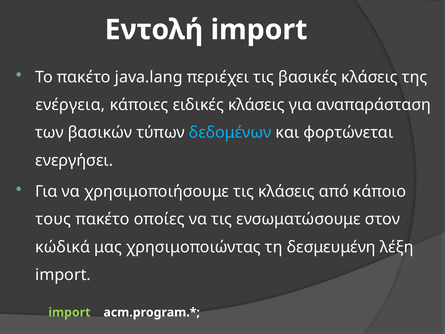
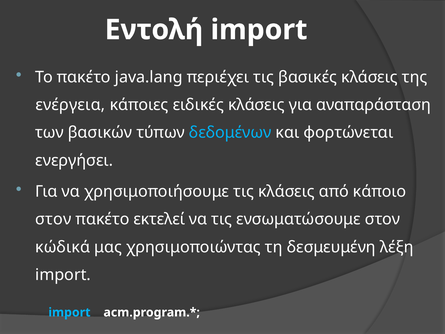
τους at (53, 219): τους -> στον
οποίες: οποίες -> εκτελεί
import at (69, 312) colour: light green -> light blue
